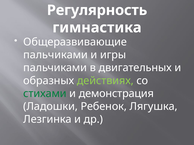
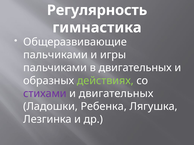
стихами colour: green -> purple
и демонстрация: демонстрация -> двигательных
Ребенок: Ребенок -> Ребенка
